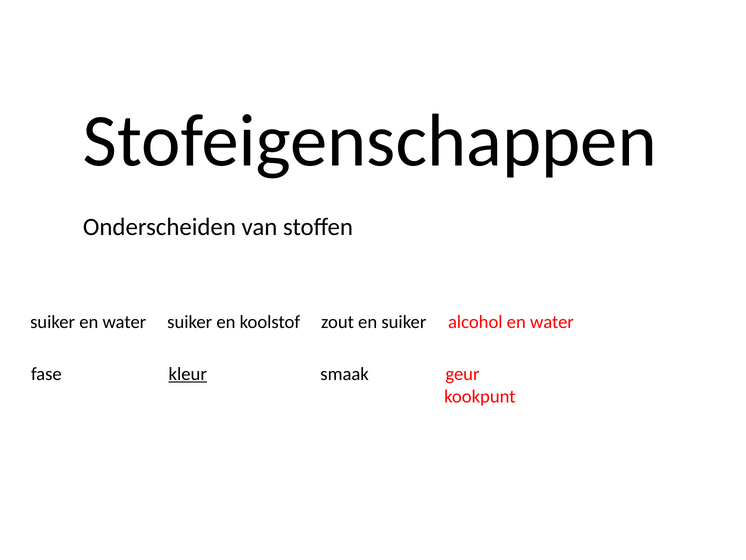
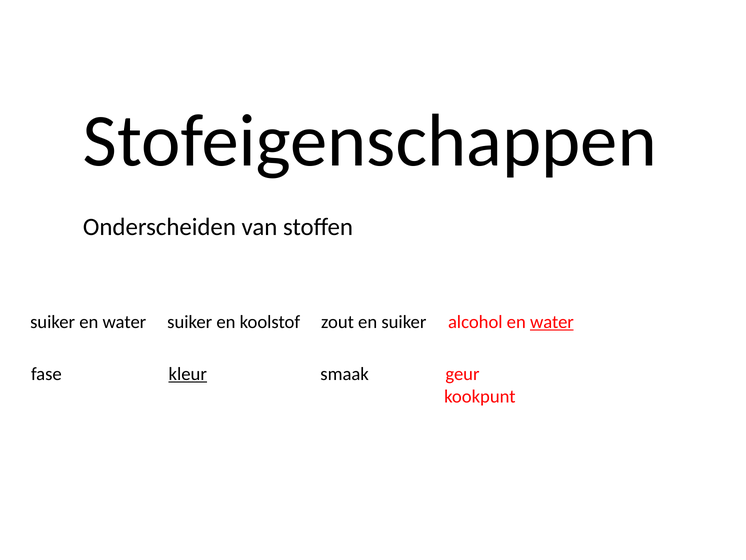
water at (552, 322) underline: none -> present
